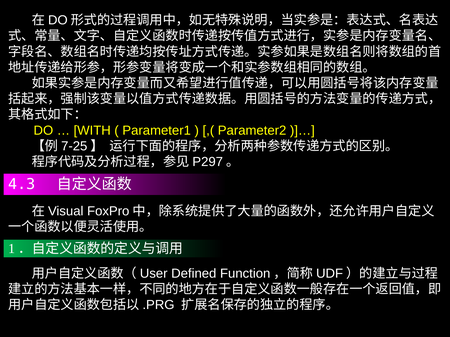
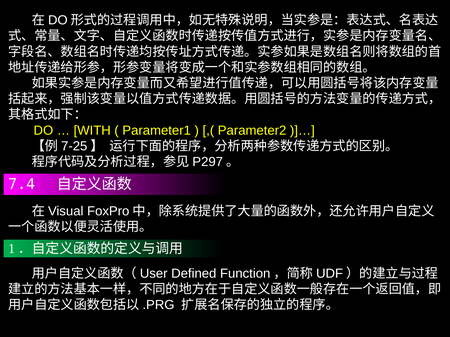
4.3: 4.3 -> 7.4
